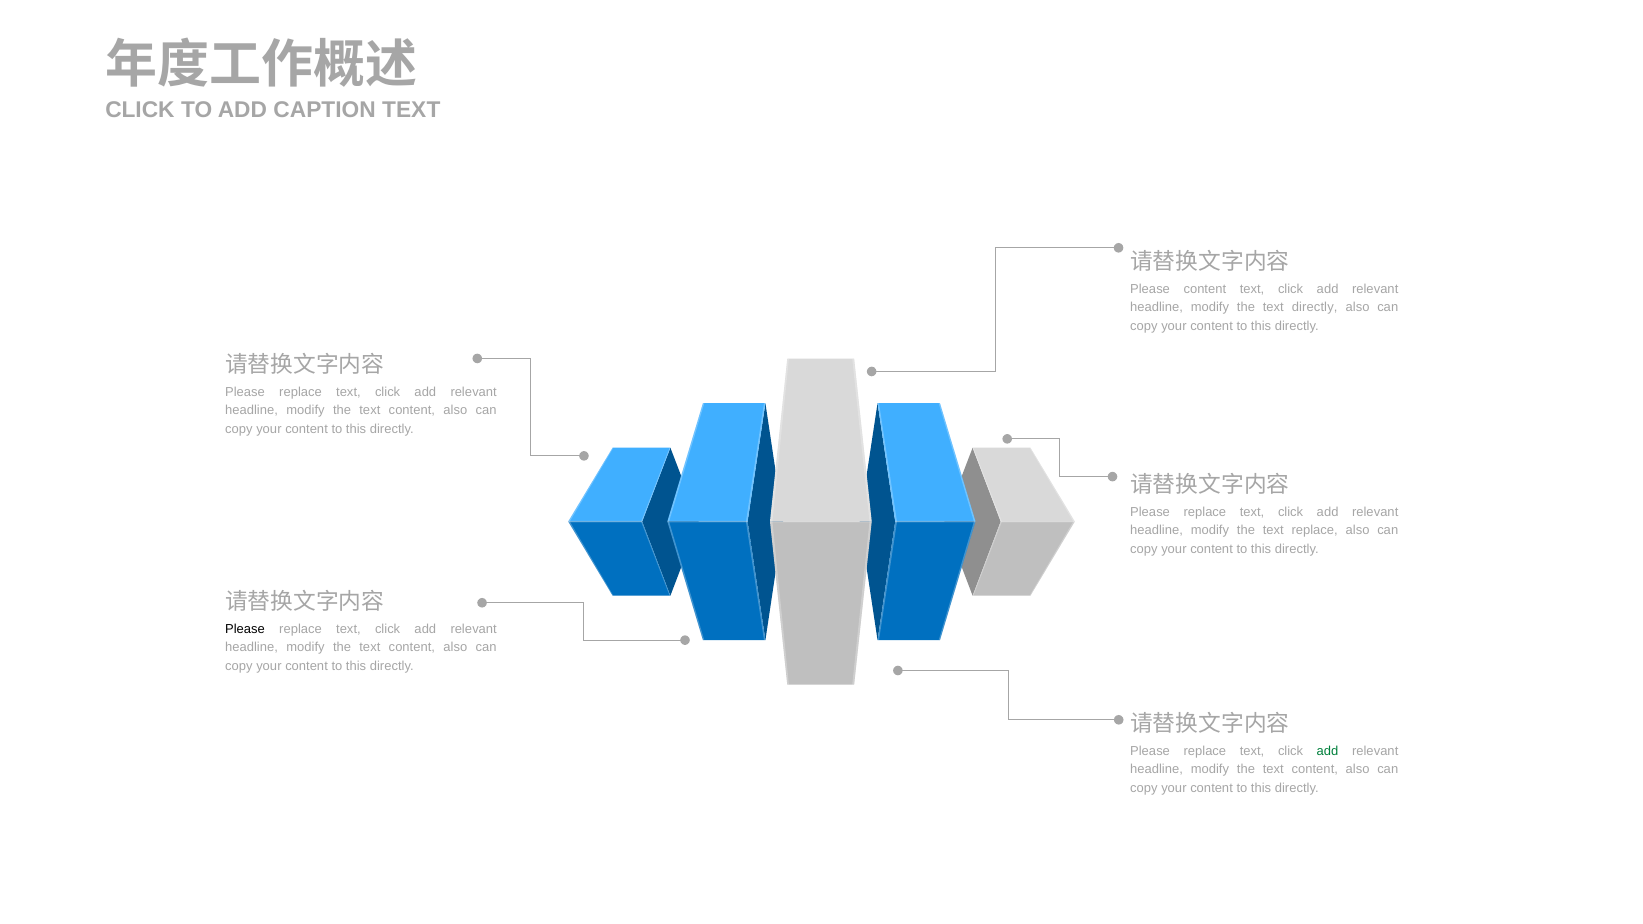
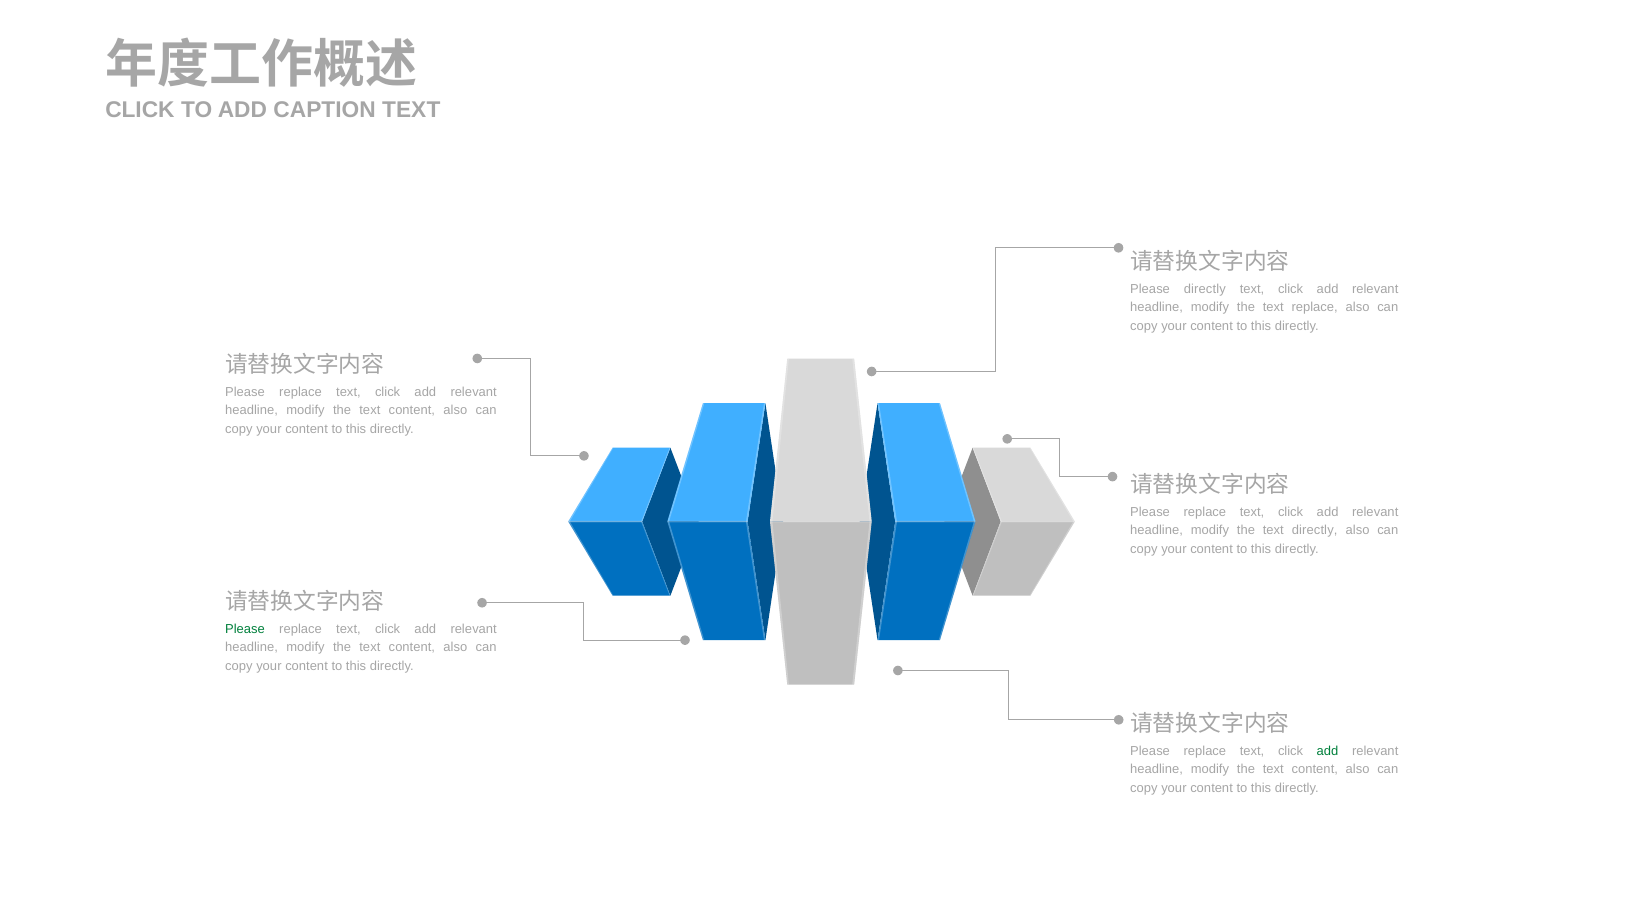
Please content: content -> directly
text directly: directly -> replace
text replace: replace -> directly
Please at (245, 629) colour: black -> green
